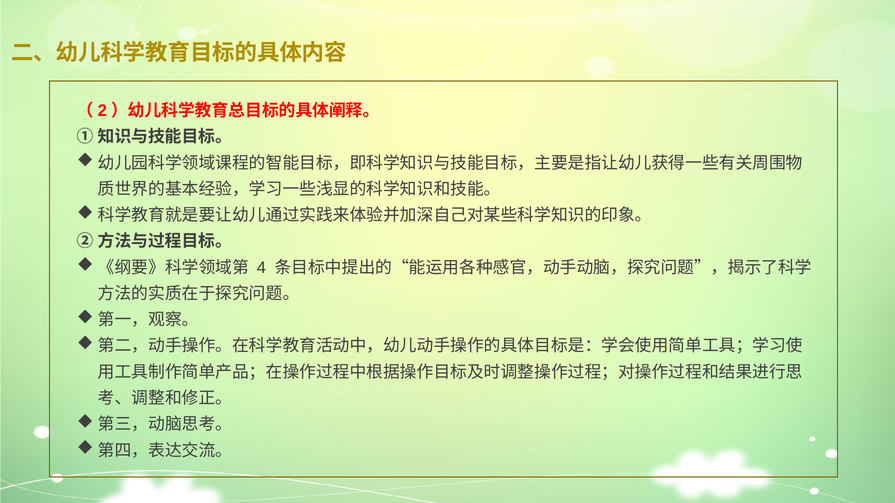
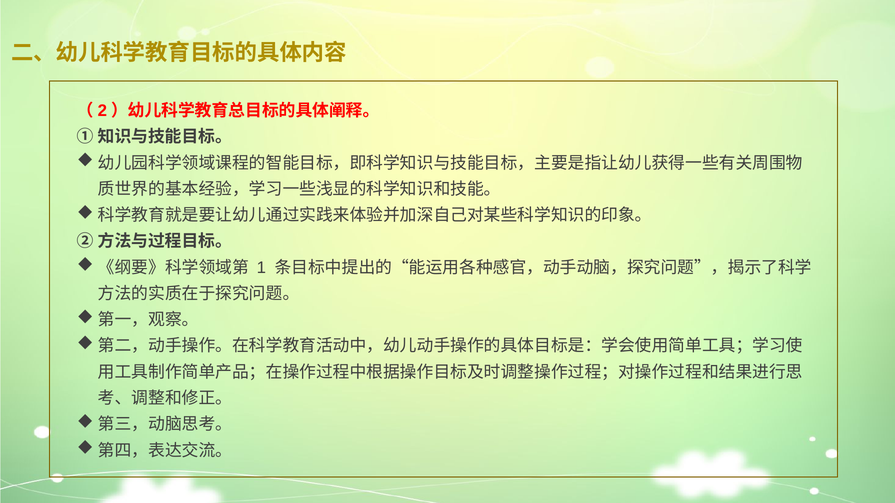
4: 4 -> 1
